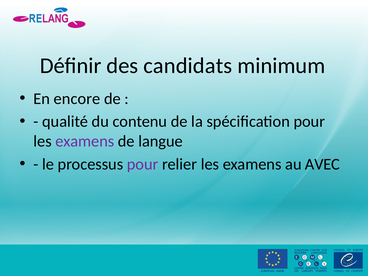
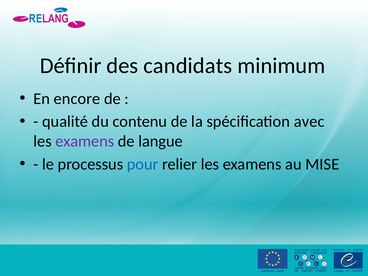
spécification pour: pour -> avec
pour at (143, 164) colour: purple -> blue
AVEC: AVEC -> MISE
